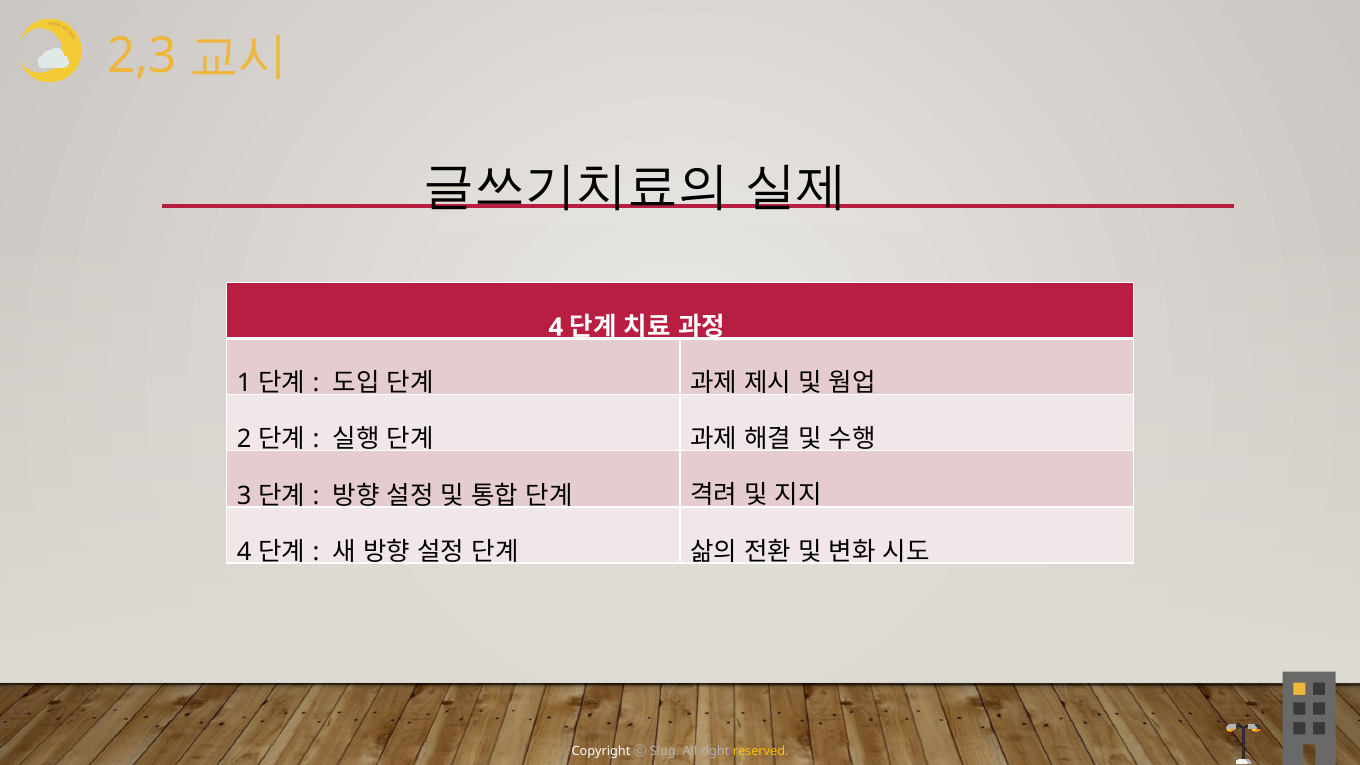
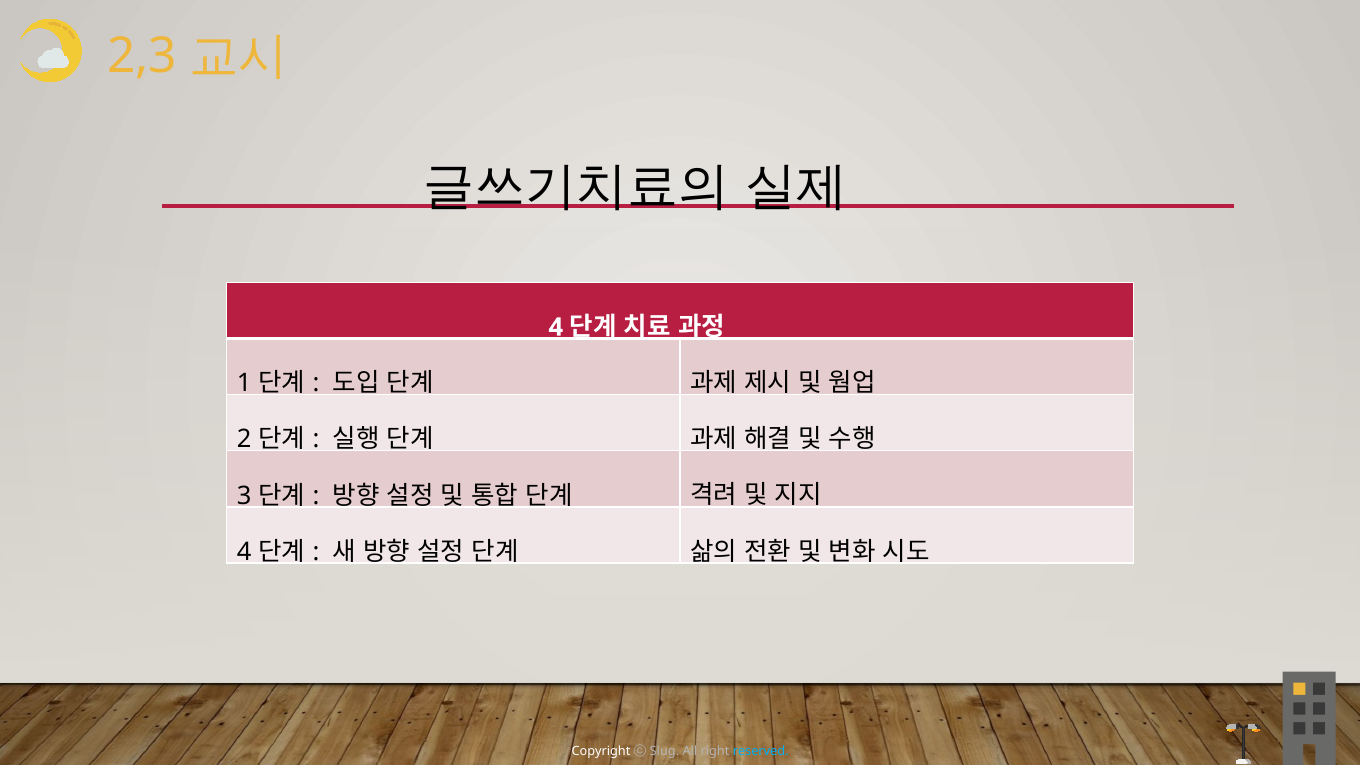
reserved colour: yellow -> light blue
